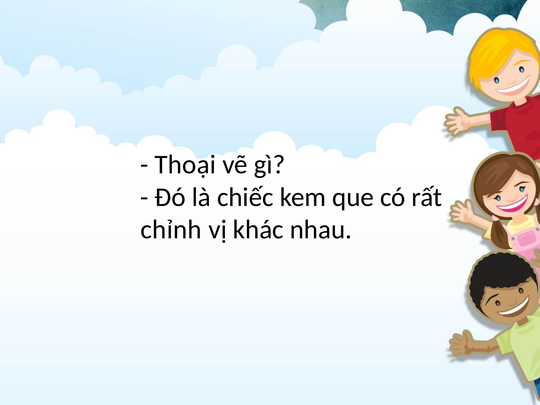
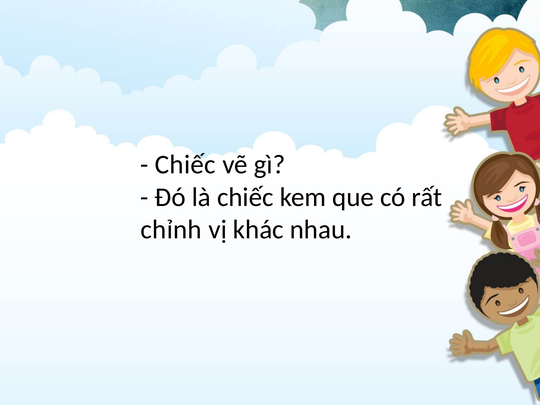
Thoại at (185, 165): Thoại -> Chiếc
